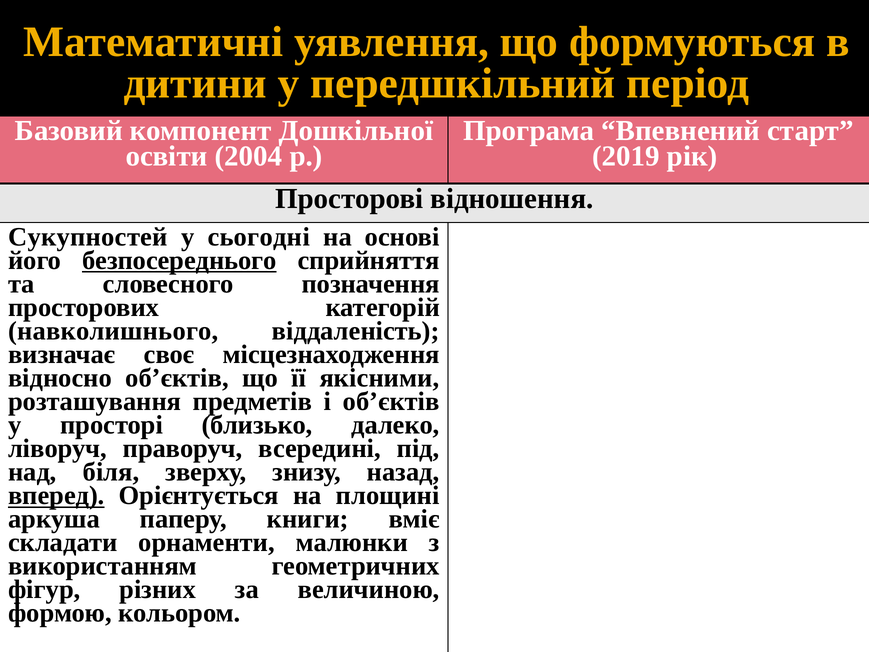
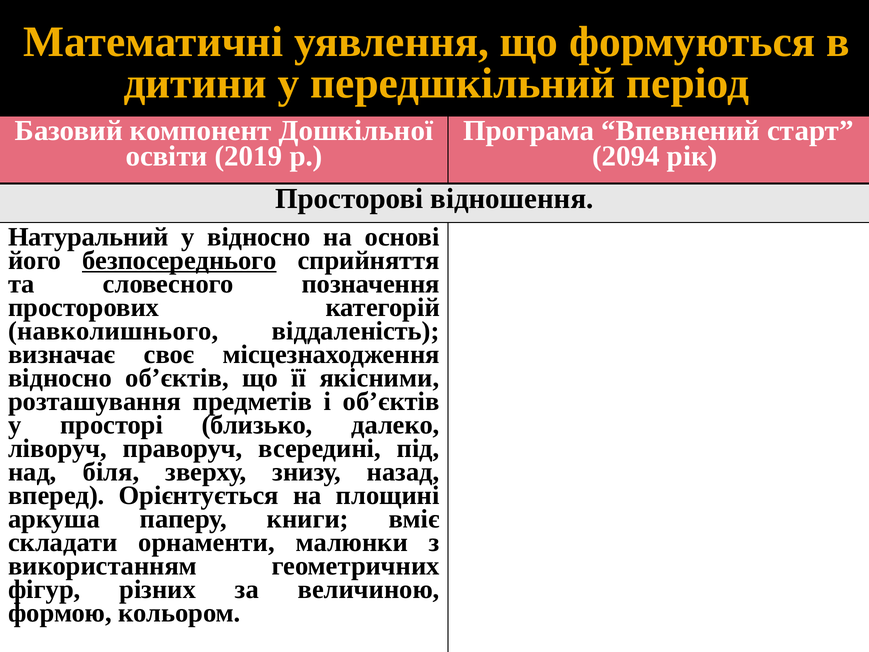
2004: 2004 -> 2019
2019: 2019 -> 2094
Сукупностей: Сукупностей -> Натуральний
у сьогодні: сьогодні -> відносно
вперед at (56, 495) underline: present -> none
